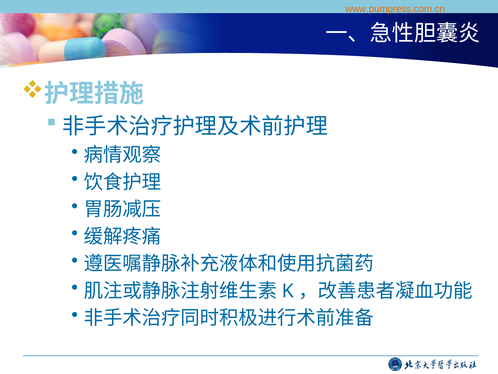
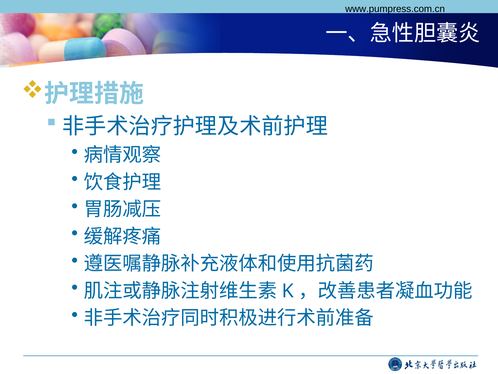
www.pumpress.com.cn colour: orange -> black
